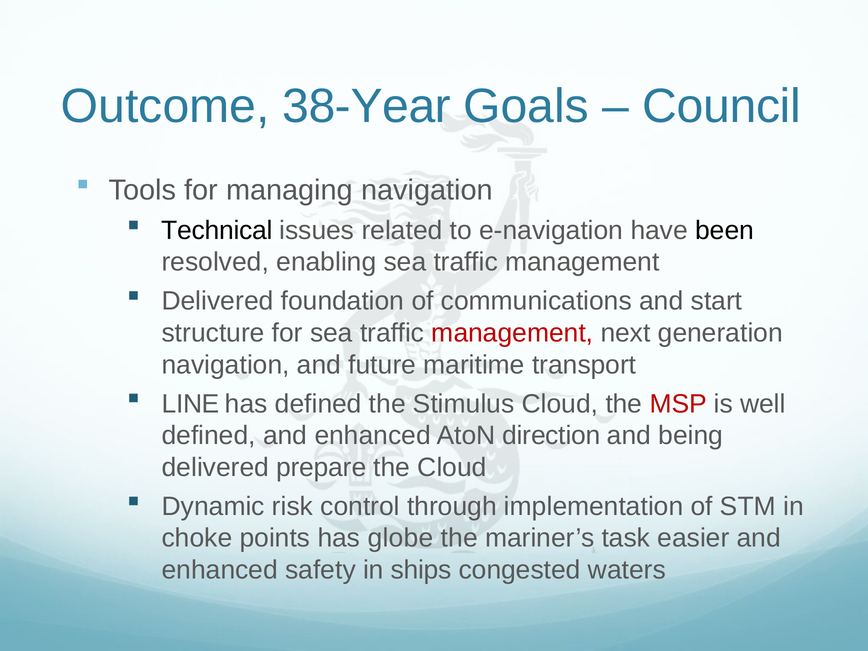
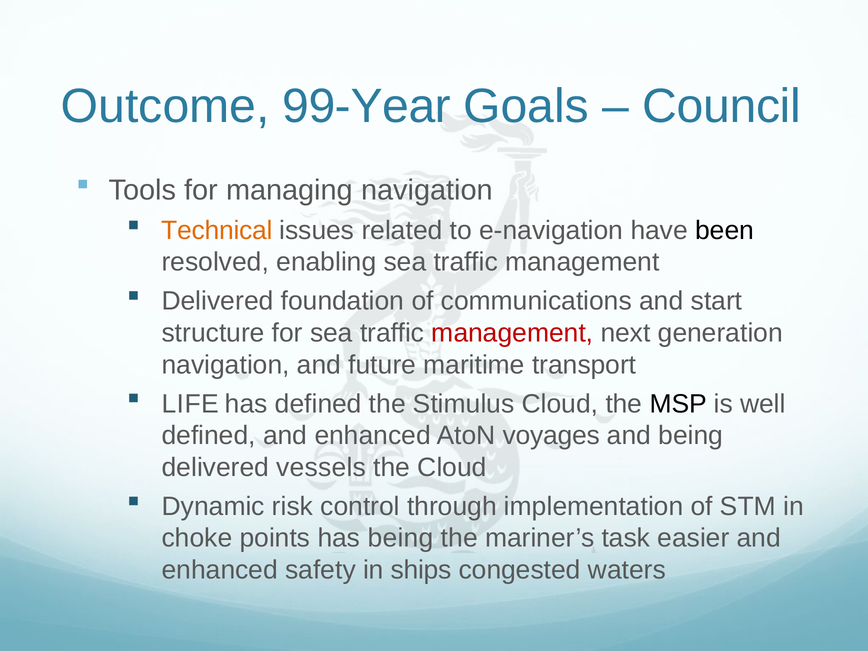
38-Year: 38-Year -> 99-Year
Technical colour: black -> orange
LINE: LINE -> LIFE
MSP colour: red -> black
direction: direction -> voyages
prepare: prepare -> vessels
has globe: globe -> being
